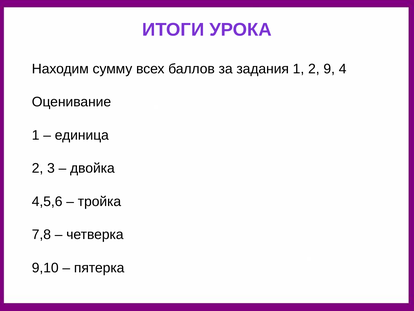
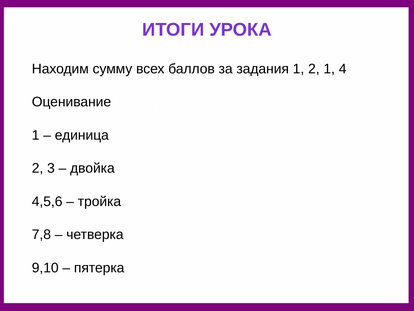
2 9: 9 -> 1
